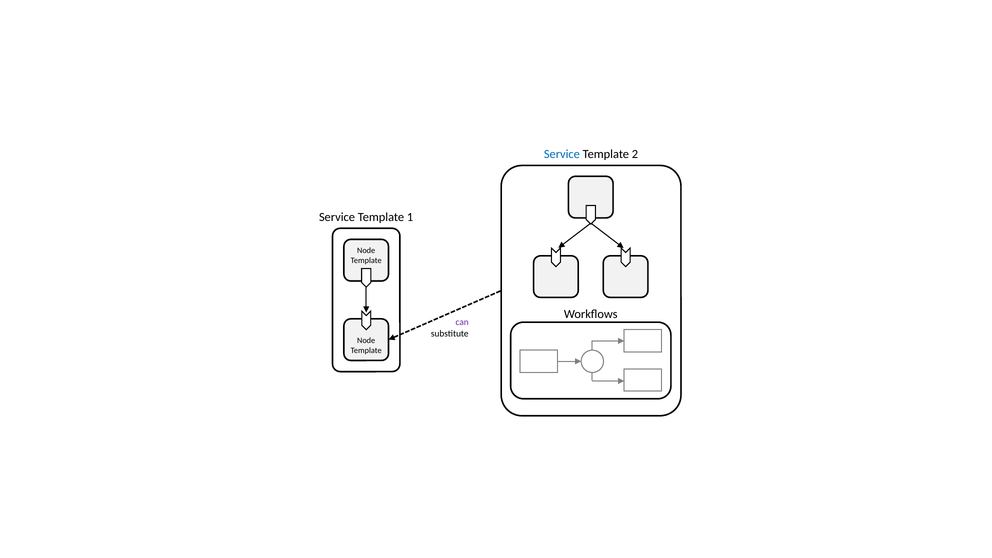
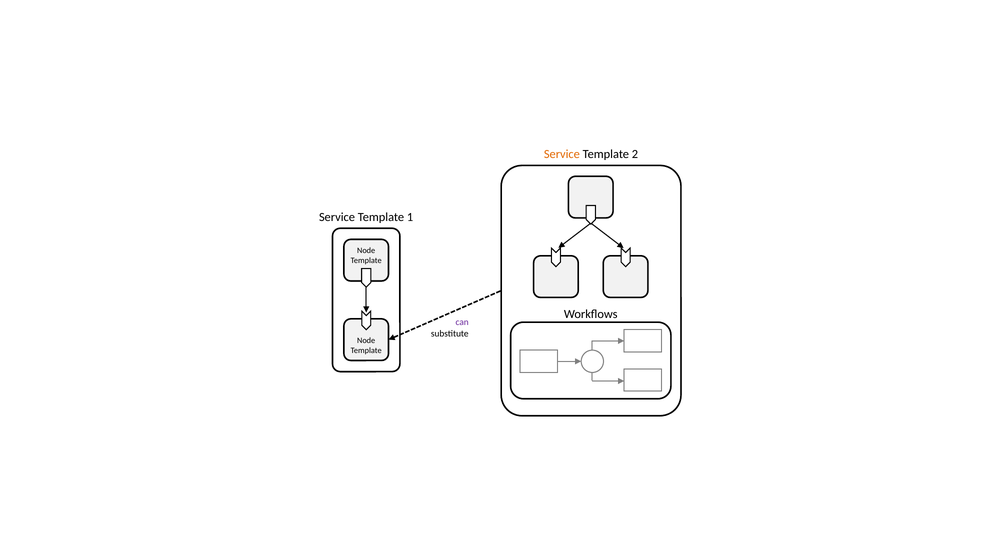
Service at (562, 154) colour: blue -> orange
